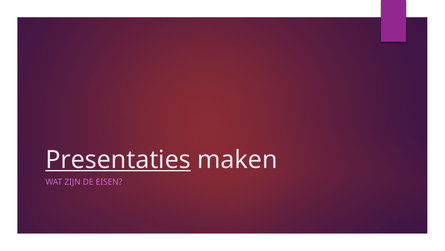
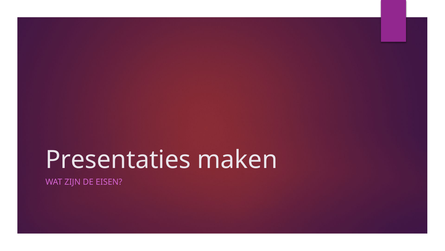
Presentaties underline: present -> none
